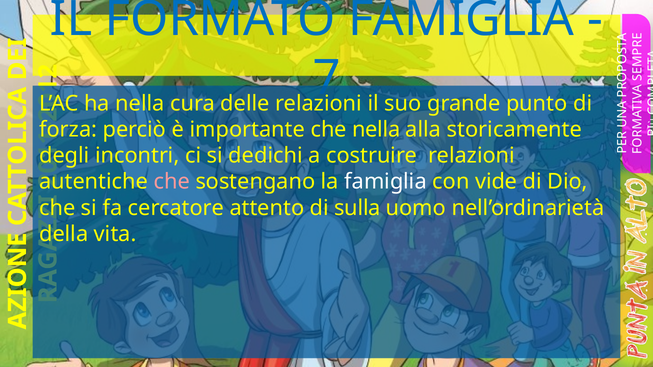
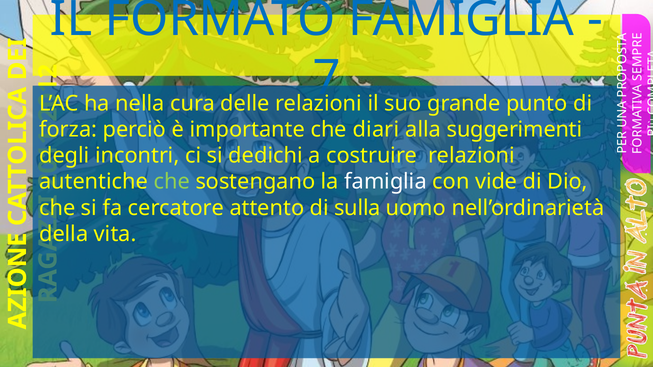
che nella: nella -> diari
storicamente: storicamente -> suggerimenti
che at (172, 182) colour: pink -> light green
